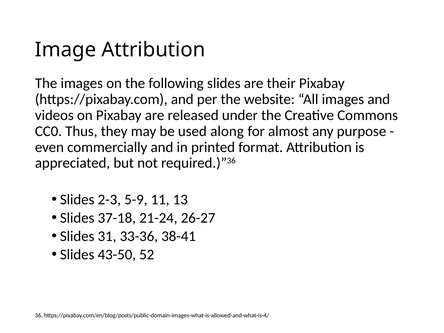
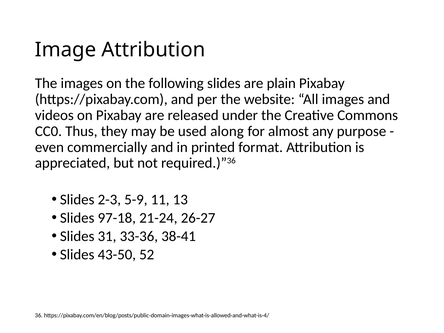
their: their -> plain
37-18: 37-18 -> 97-18
